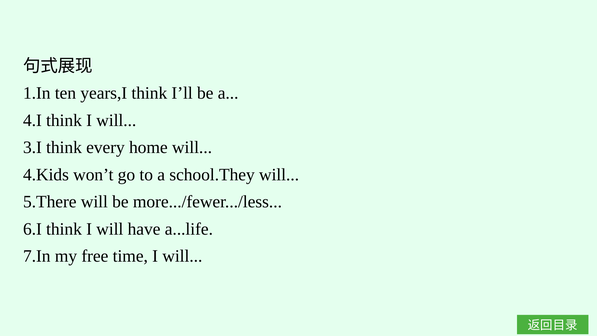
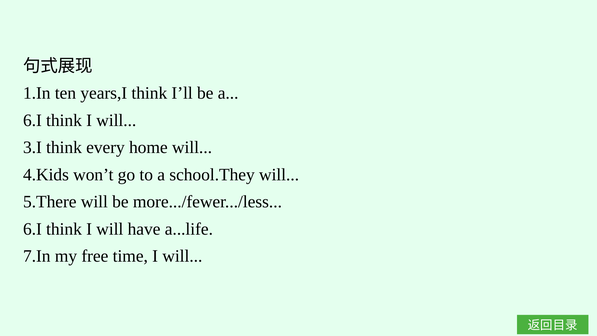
4.I at (32, 120): 4.I -> 6.I
